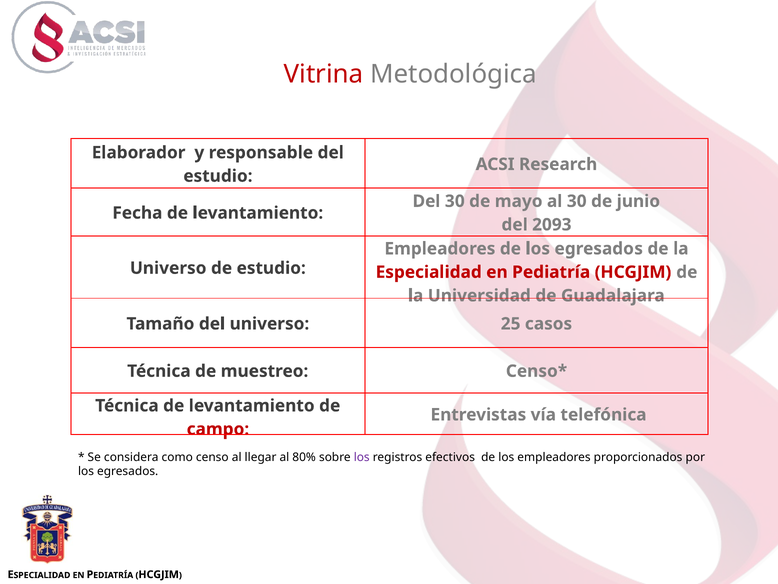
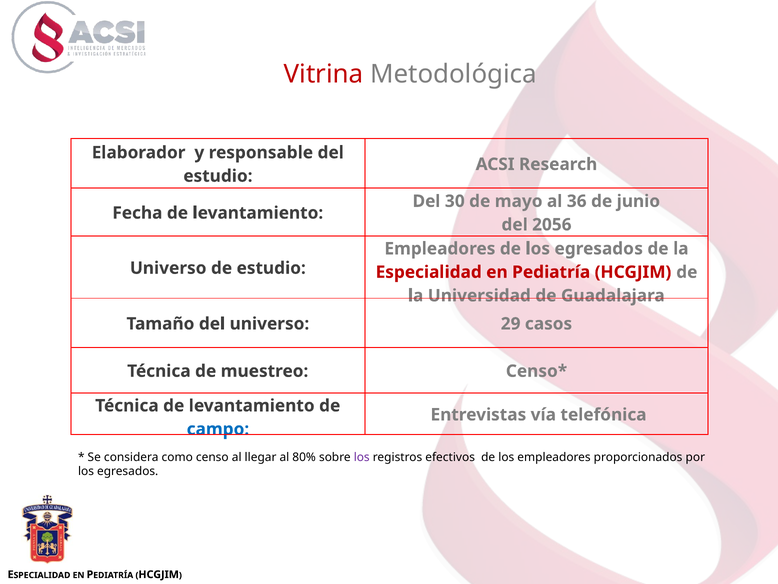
al 30: 30 -> 36
2093: 2093 -> 2056
25: 25 -> 29
campo colour: red -> blue
